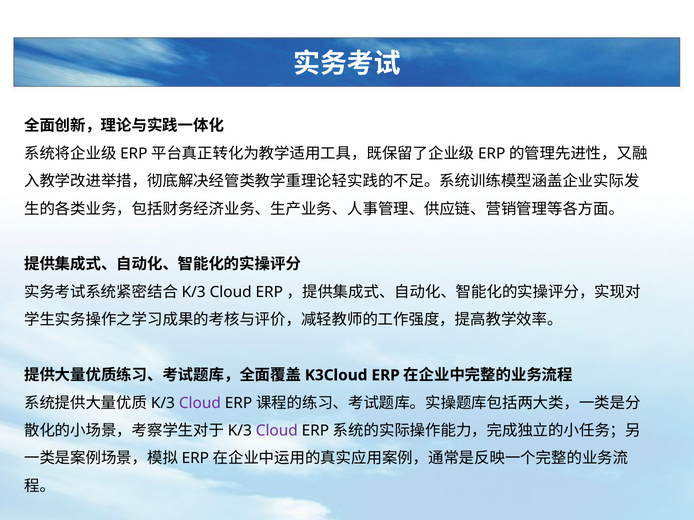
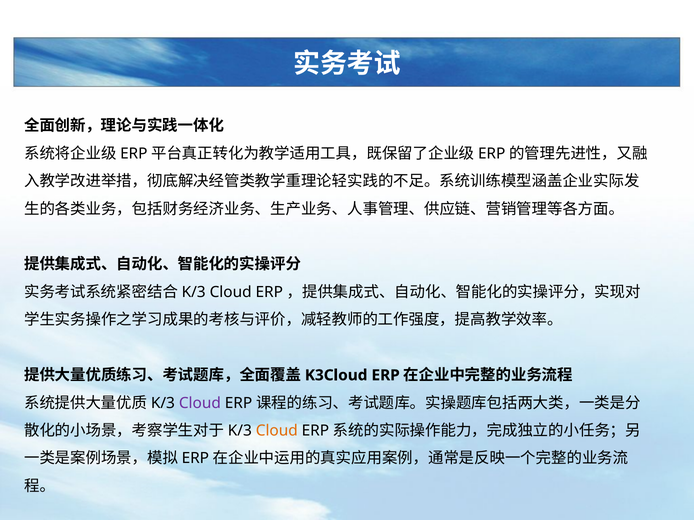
Cloud at (277, 431) colour: purple -> orange
